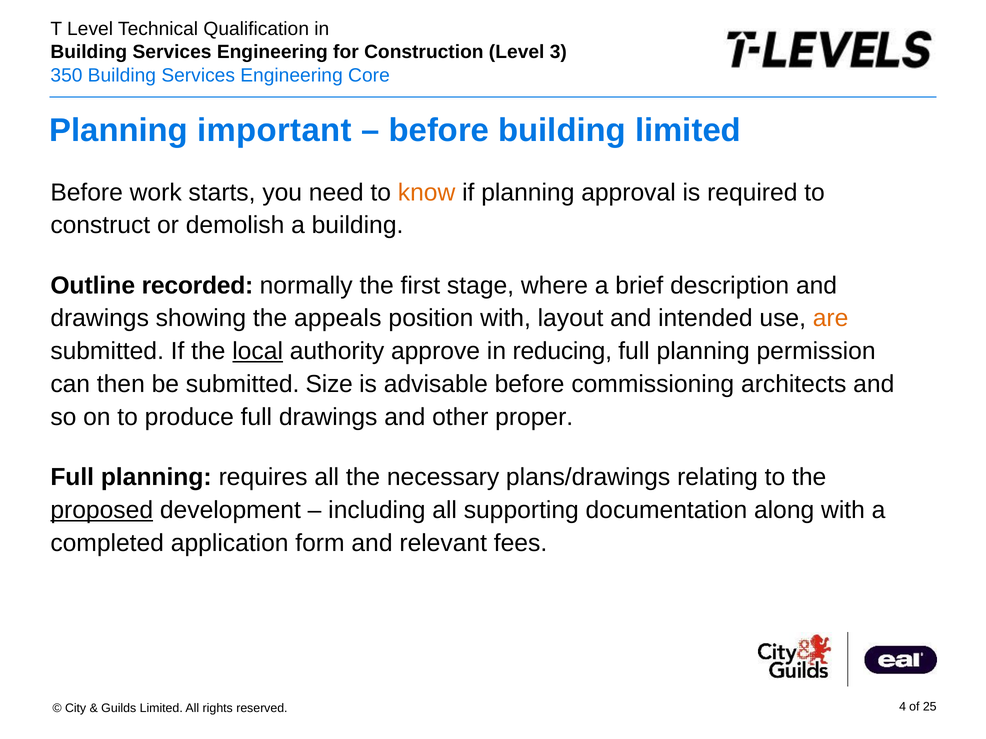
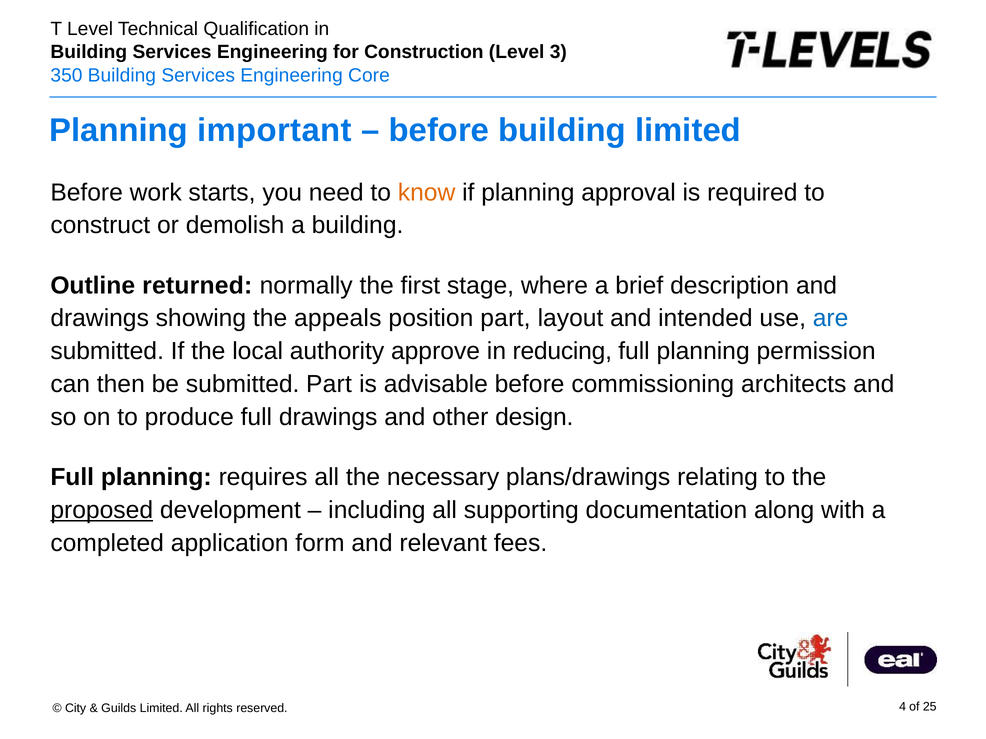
recorded: recorded -> returned
position with: with -> part
are colour: orange -> blue
local underline: present -> none
submitted Size: Size -> Part
proper: proper -> design
